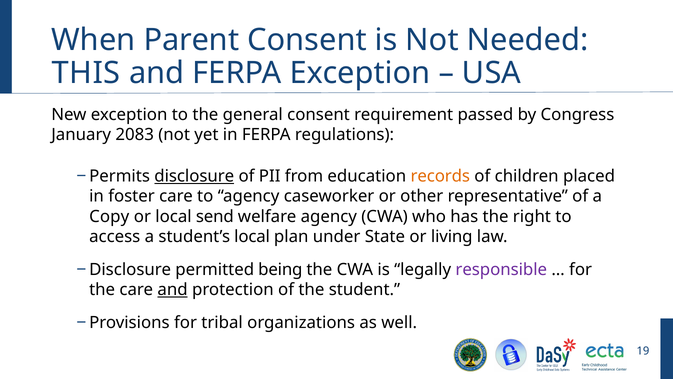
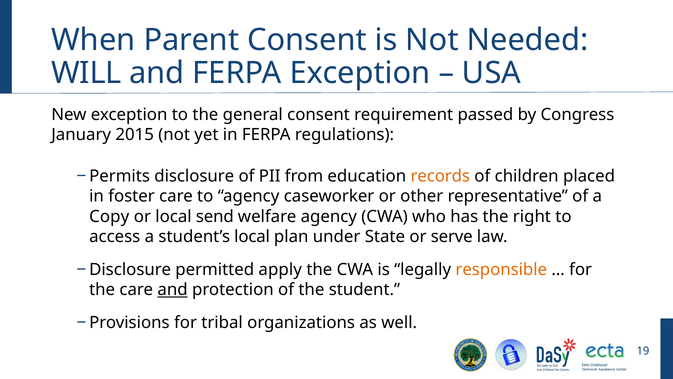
THIS: THIS -> WILL
2083: 2083 -> 2015
disclosure underline: present -> none
living: living -> serve
being: being -> apply
responsible colour: purple -> orange
